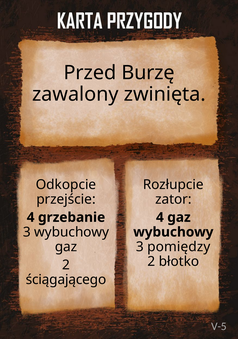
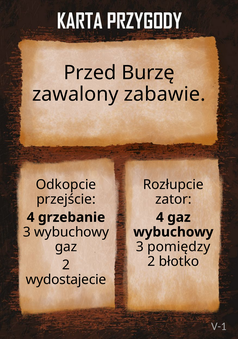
zwinięta: zwinięta -> zabawie
ściągającego: ściągającego -> wydostajecie
V-5: V-5 -> V-1
